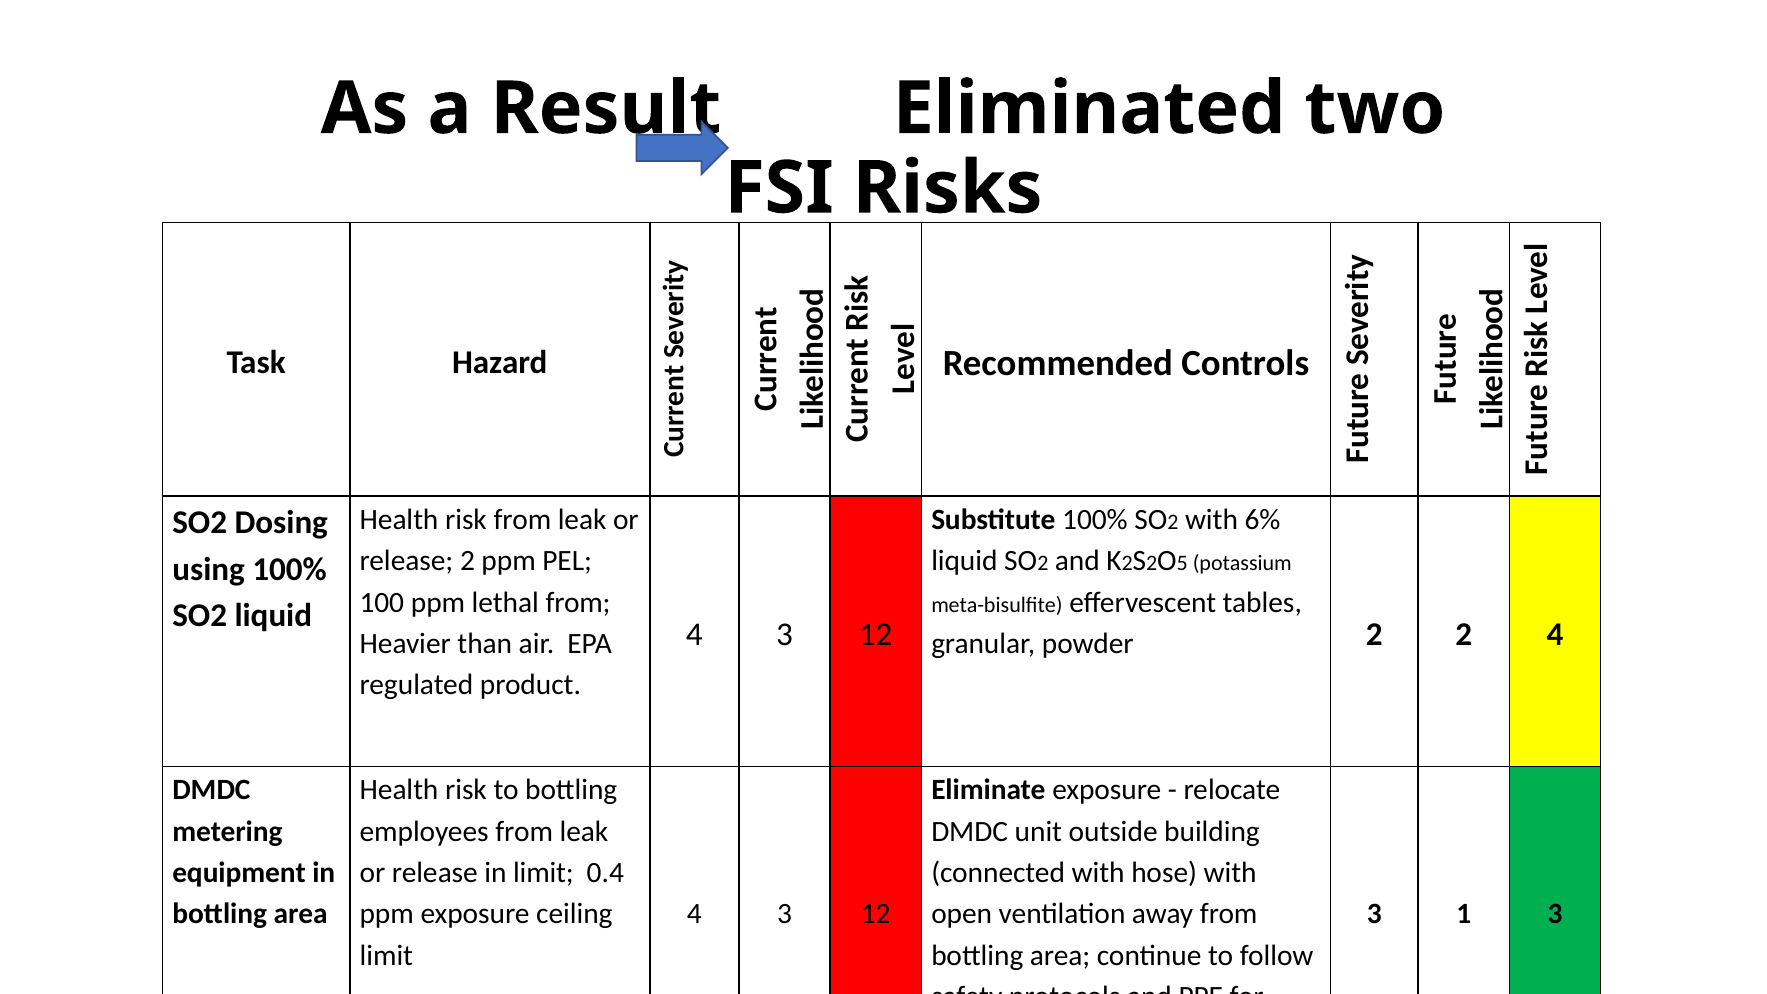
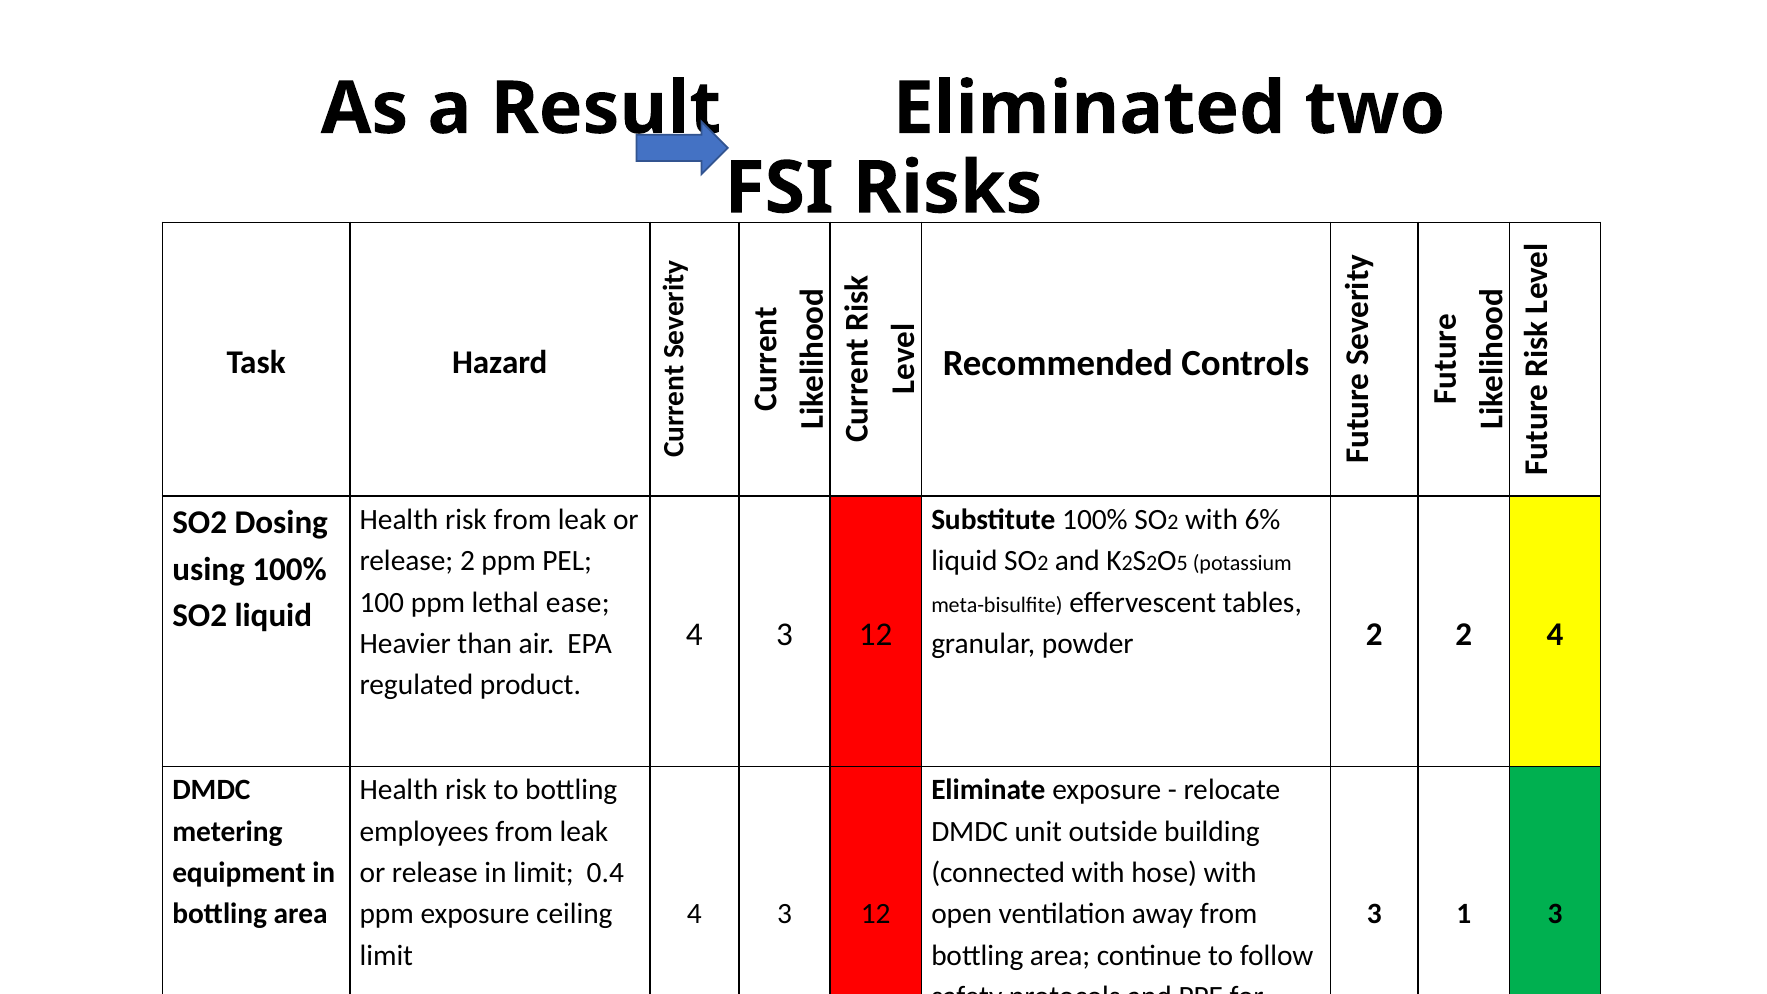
lethal from: from -> ease
